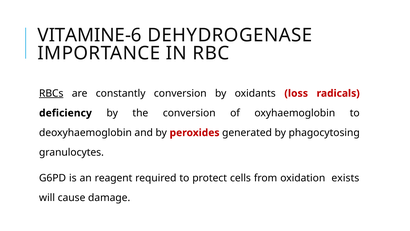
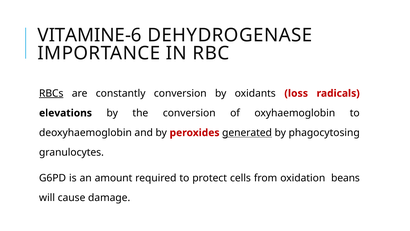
deficiency: deficiency -> elevations
generated underline: none -> present
reagent: reagent -> amount
exists: exists -> beans
